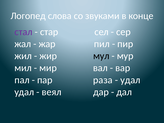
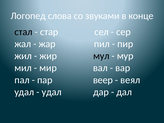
стал colour: purple -> black
раза: раза -> веер
удал at (130, 80): удал -> веял
веял at (52, 92): веял -> удал
